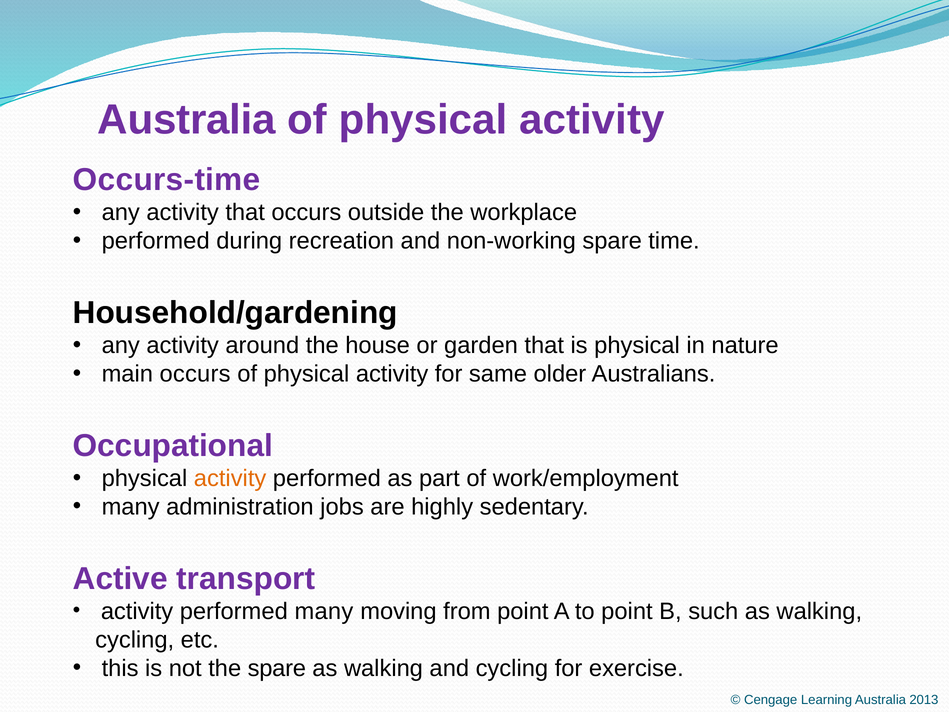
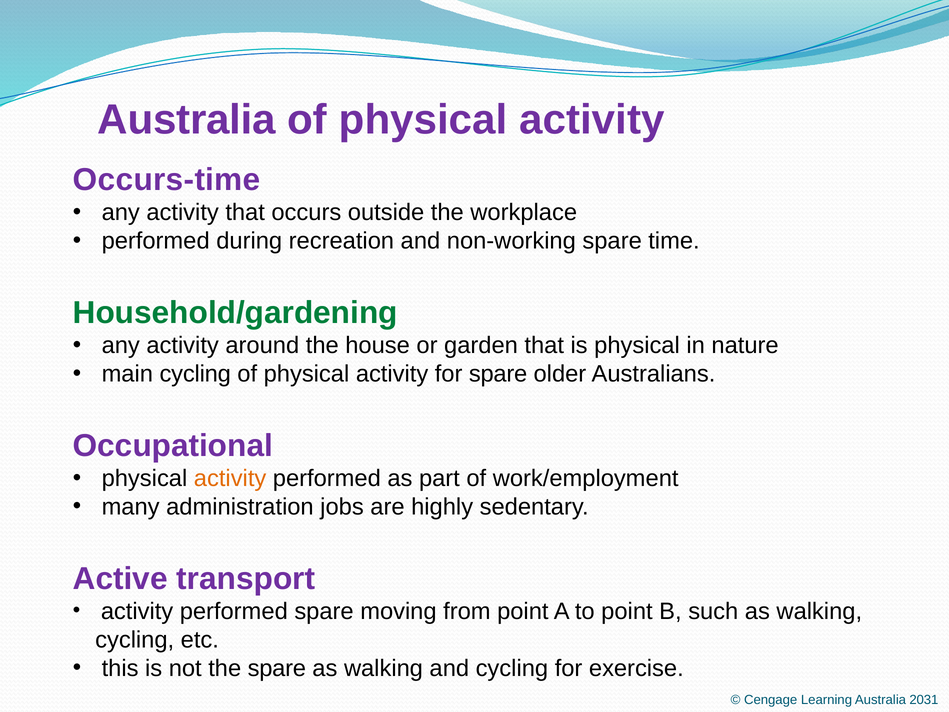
Household/gardening colour: black -> green
main occurs: occurs -> cycling
for same: same -> spare
performed many: many -> spare
2013: 2013 -> 2031
